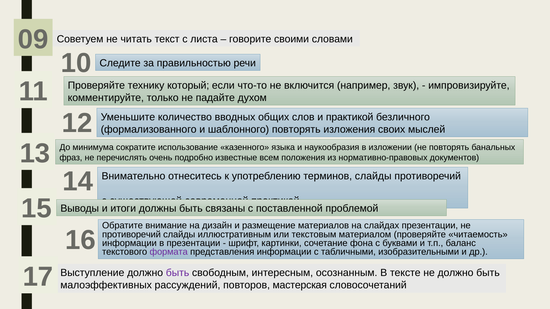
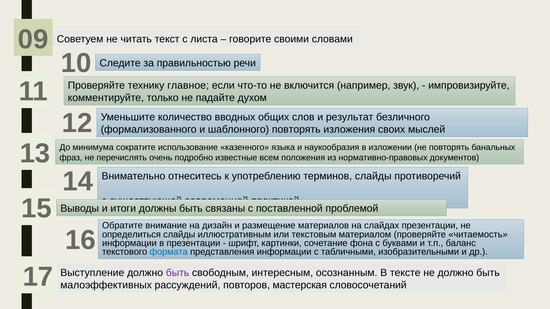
который: который -> главное
и практикой: практикой -> результат
противоречий at (131, 235): противоречий -> определиться
формата colour: purple -> blue
